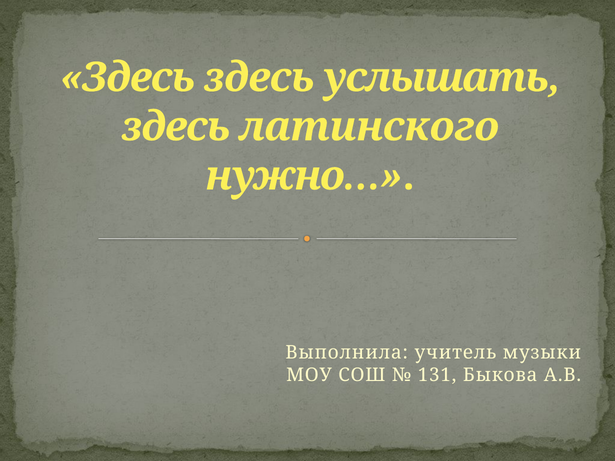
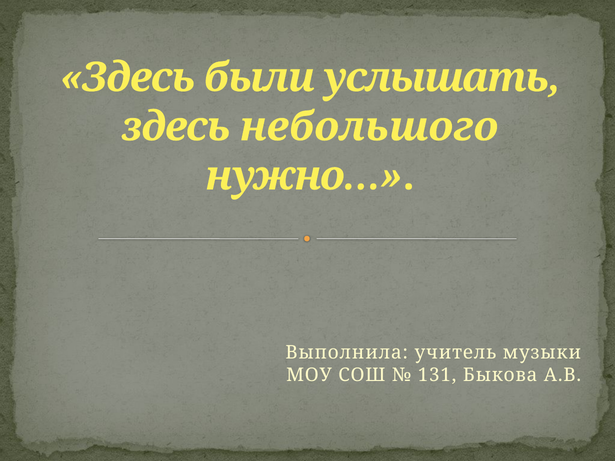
Здесь здесь: здесь -> были
латинского: латинского -> небольшого
